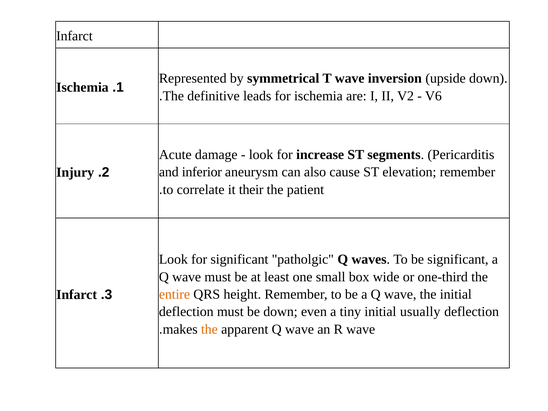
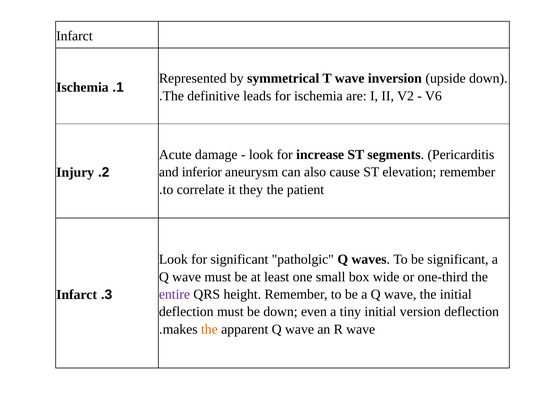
their: their -> they
entire colour: orange -> purple
usually: usually -> version
